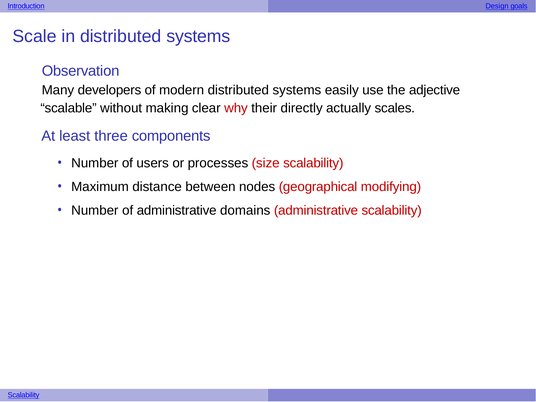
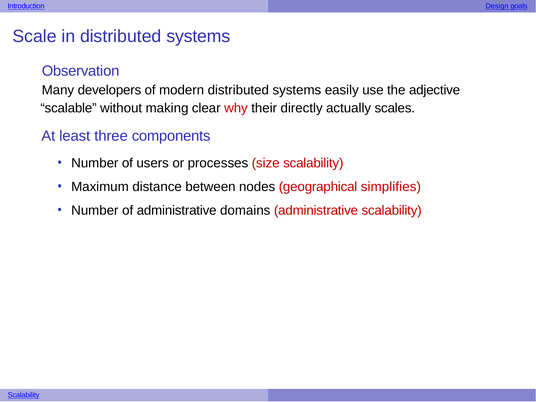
modifying: modifying -> simplifies
